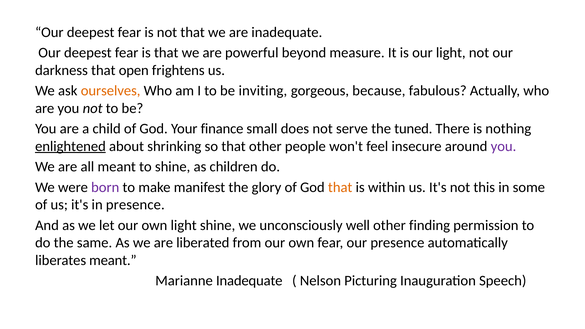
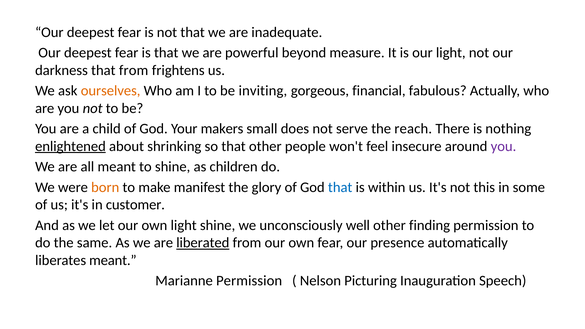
that open: open -> from
because: because -> financial
finance: finance -> makers
tuned: tuned -> reach
born colour: purple -> orange
that at (340, 187) colour: orange -> blue
in presence: presence -> customer
liberated underline: none -> present
Marianne Inadequate: Inadequate -> Permission
